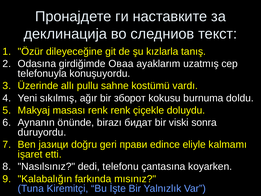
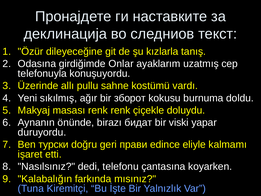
Оваа: Оваа -> Onlar
sonra: sonra -> yapar
јазици: јазици -> турски
